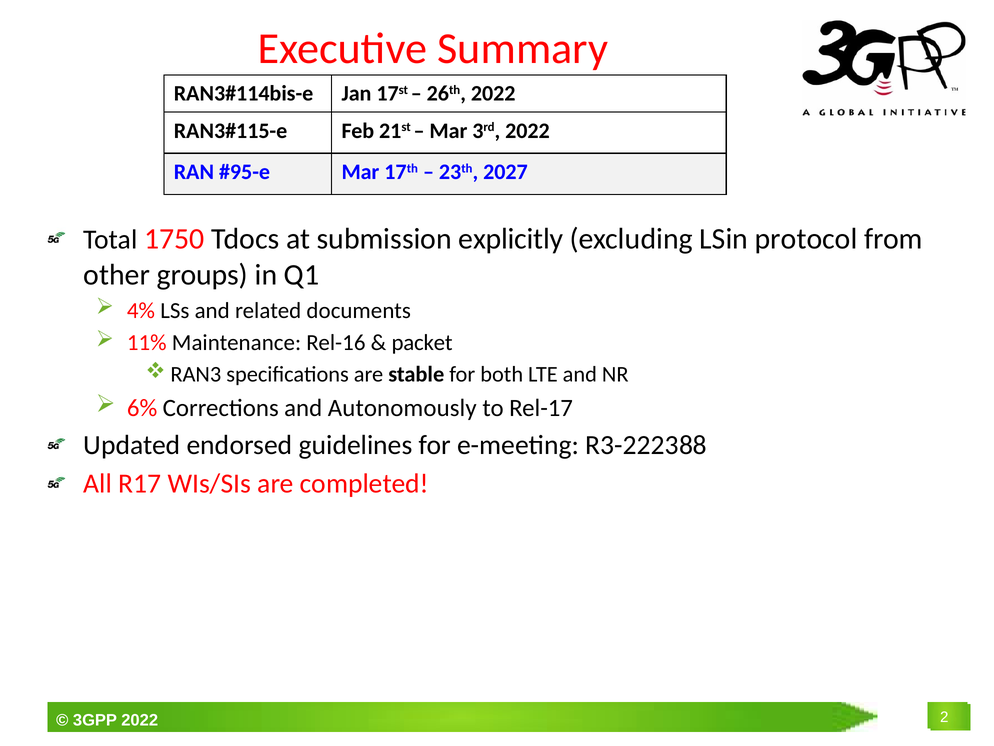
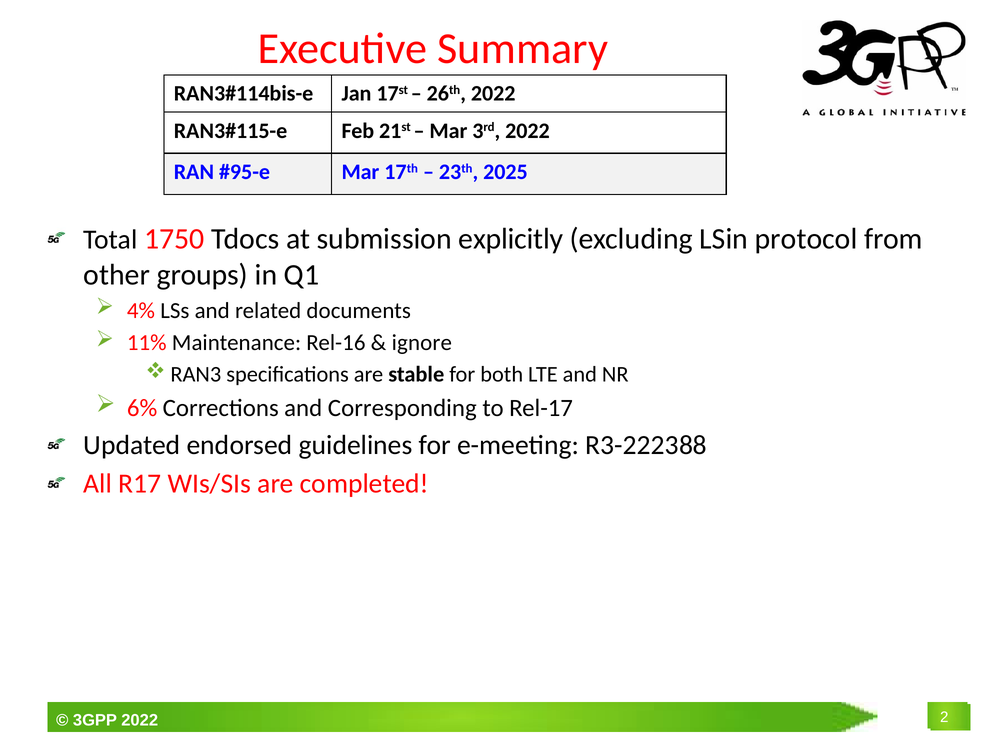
2027: 2027 -> 2025
packet: packet -> ignore
Autonomously: Autonomously -> Corresponding
